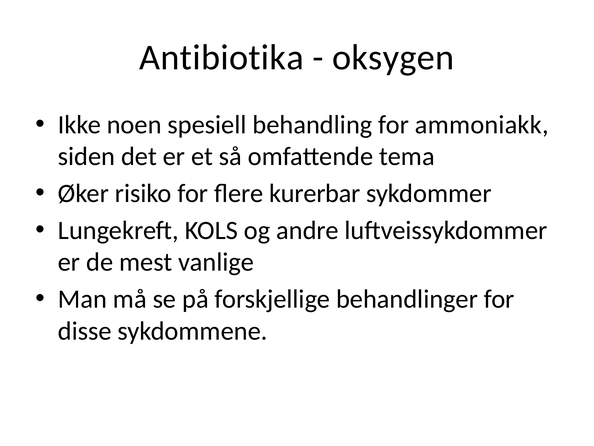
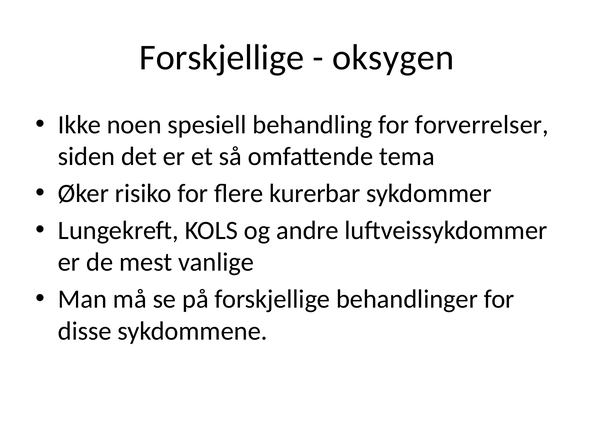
Antibiotika at (222, 58): Antibiotika -> Forskjellige
ammoniakk: ammoniakk -> forverrelser
